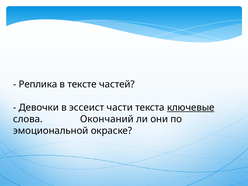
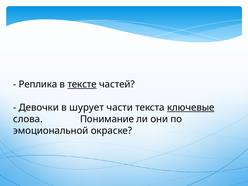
тексте underline: none -> present
эссеист: эссеист -> шурует
Окончаний: Окончаний -> Понимание
